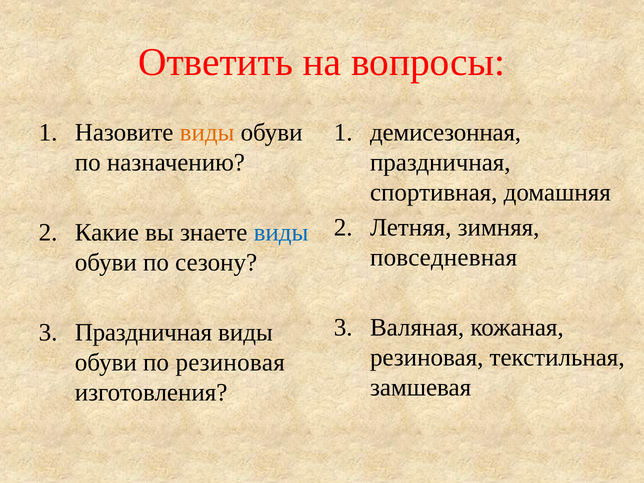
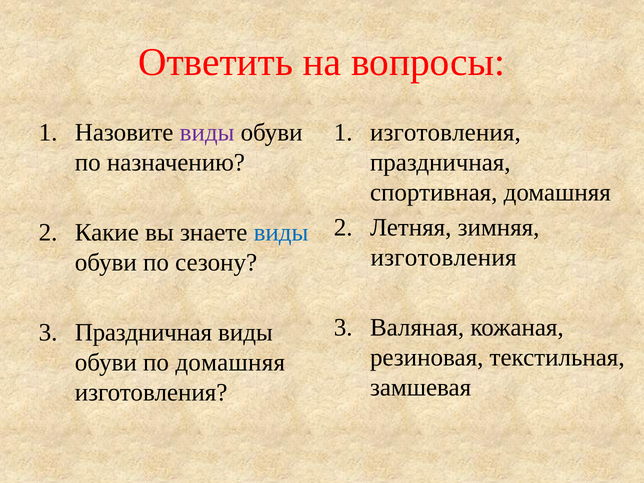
виды at (207, 133) colour: orange -> purple
демисезонная at (446, 133): демисезонная -> изготовления
повседневная at (444, 258): повседневная -> изготовления
по резиновая: резиновая -> домашняя
